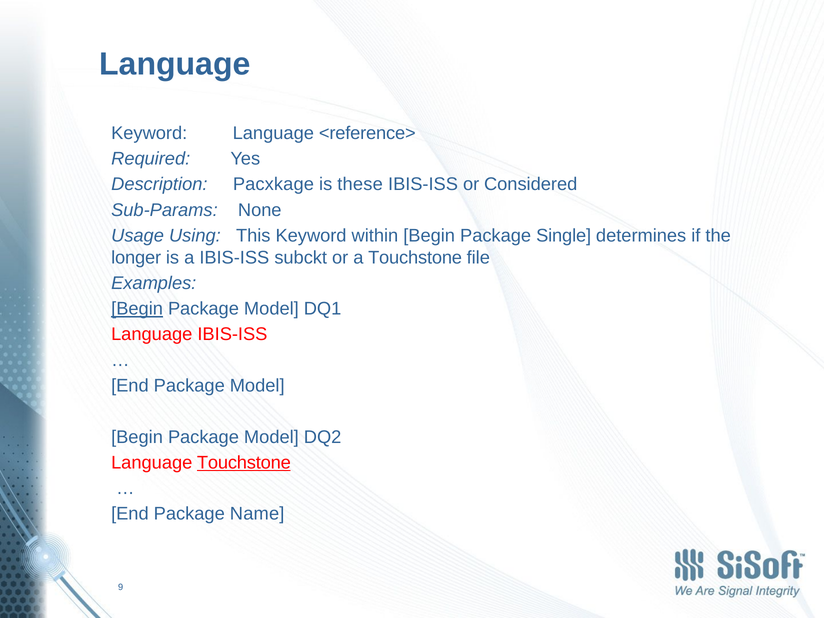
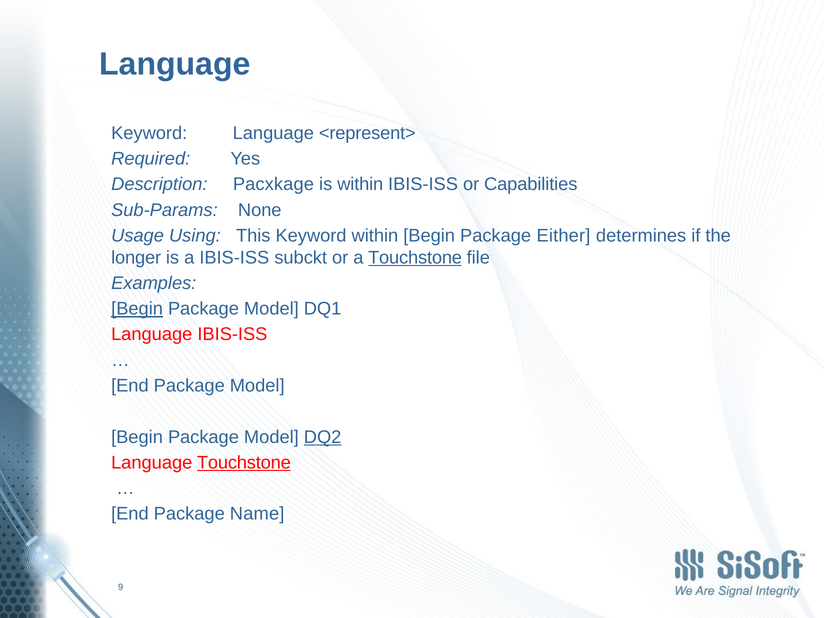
<reference>: <reference> -> <represent>
is these: these -> within
Considered: Considered -> Capabilities
Single: Single -> Either
Touchstone at (415, 258) underline: none -> present
DQ2 underline: none -> present
